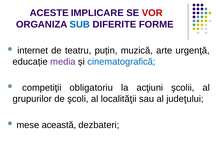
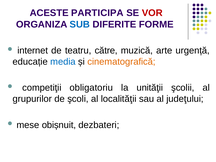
IMPLICARE: IMPLICARE -> PARTICIPA
puțin: puțin -> către
media colour: purple -> blue
cinematografică colour: blue -> orange
acţiuni: acţiuni -> unităţii
această: această -> obișnuit
